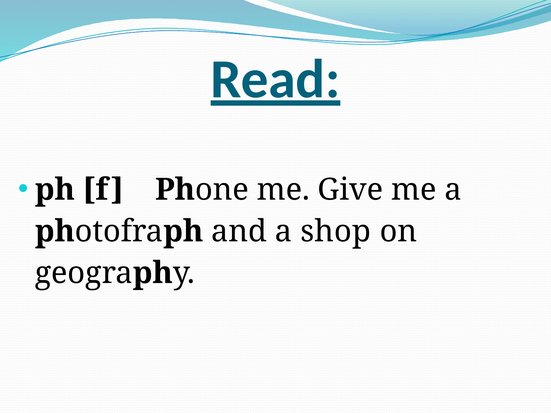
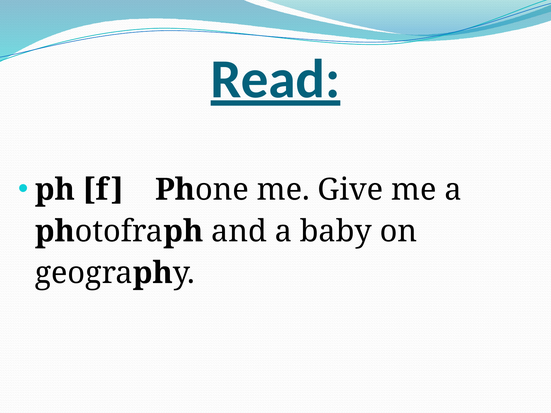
shop: shop -> baby
